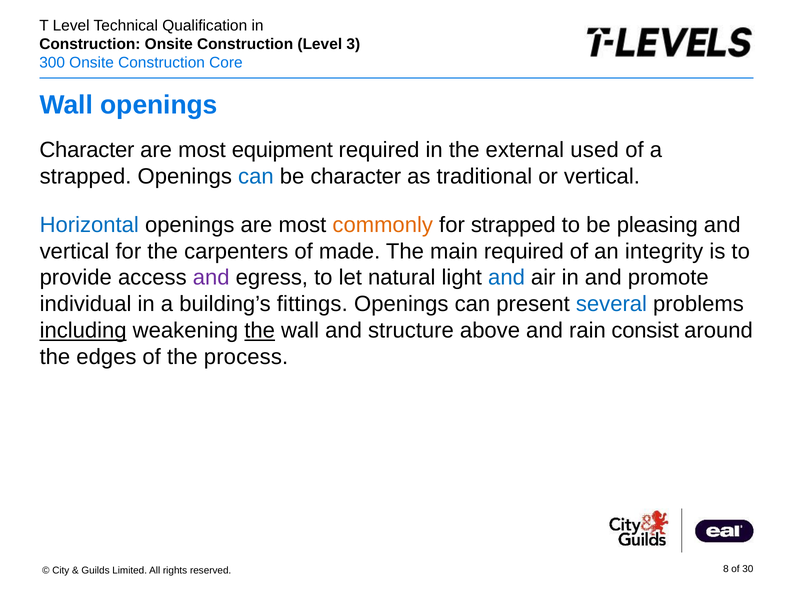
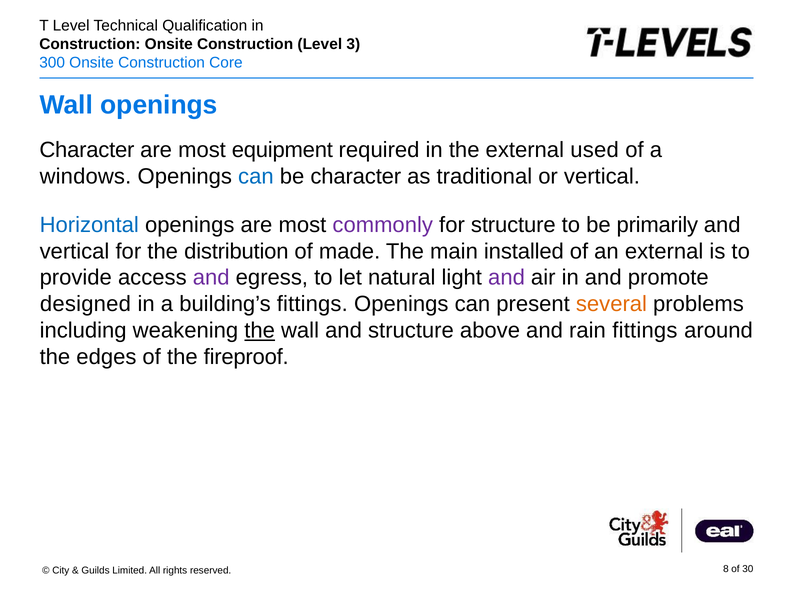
strapped at (86, 176): strapped -> windows
commonly colour: orange -> purple
for strapped: strapped -> structure
pleasing: pleasing -> primarily
carpenters: carpenters -> distribution
main required: required -> installed
an integrity: integrity -> external
and at (507, 278) colour: blue -> purple
individual: individual -> designed
several colour: blue -> orange
including underline: present -> none
rain consist: consist -> fittings
process: process -> fireproof
